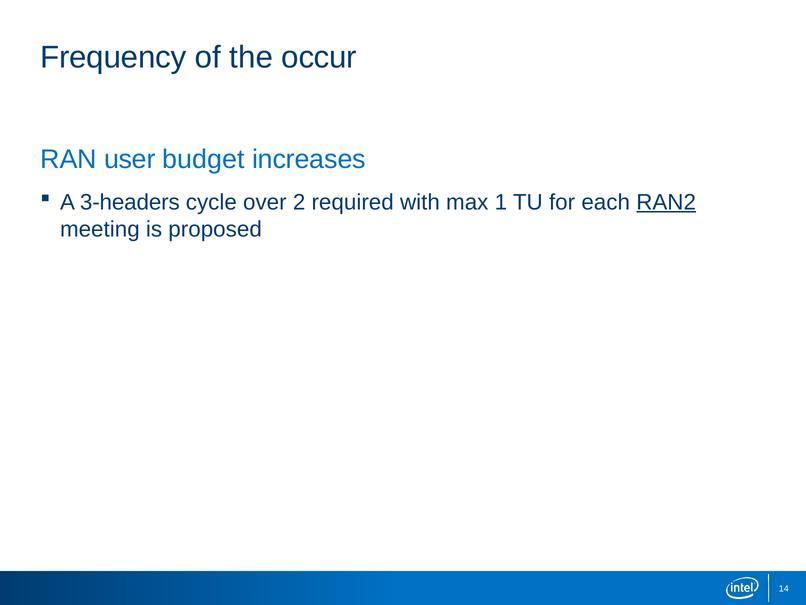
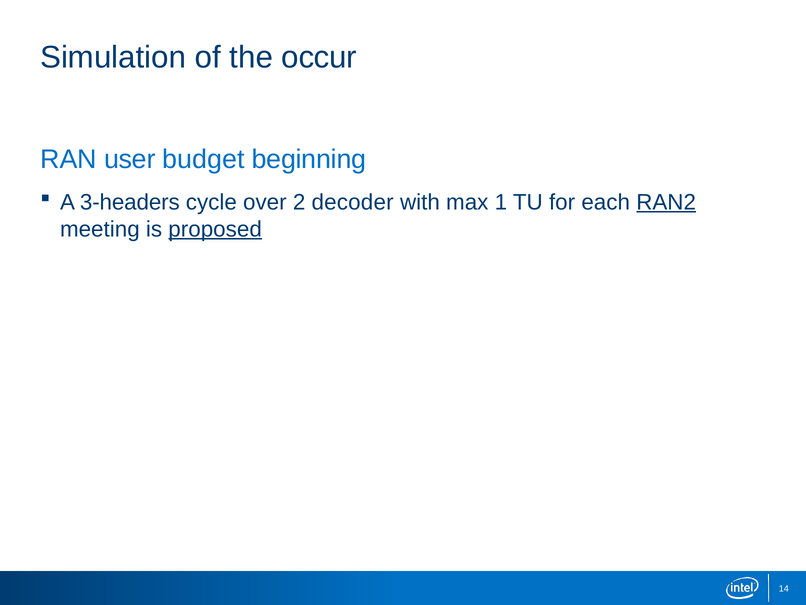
Frequency: Frequency -> Simulation
increases: increases -> beginning
required: required -> decoder
proposed underline: none -> present
